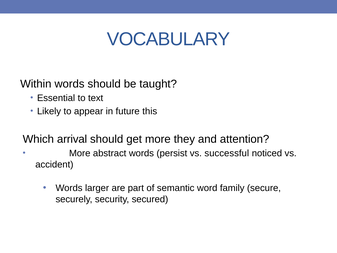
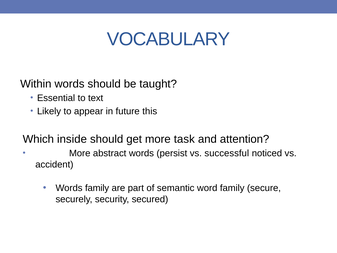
arrival: arrival -> inside
they: they -> task
Words larger: larger -> family
